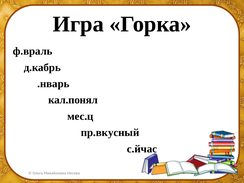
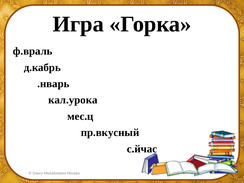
кал.понял: кал.понял -> кал.урока
